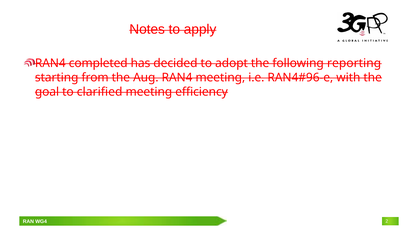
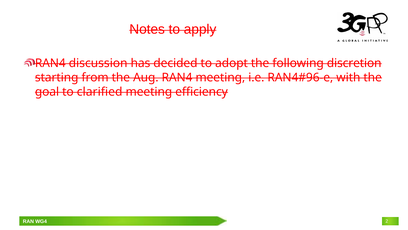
completed: completed -> discussion
reporting: reporting -> discretion
